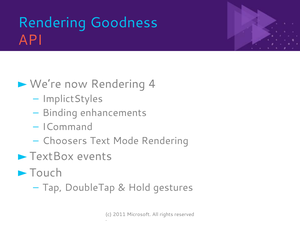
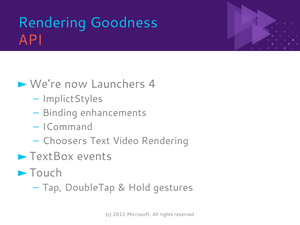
now Rendering: Rendering -> Launchers
Mode: Mode -> Video
